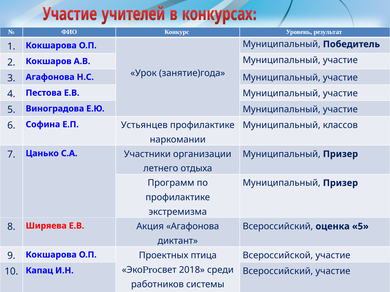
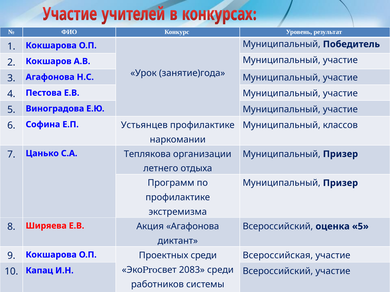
Участники: Участники -> Теплякова
Всероссийской: Всероссийской -> Всероссийская
Проектных птица: птица -> среди
2018: 2018 -> 2083
